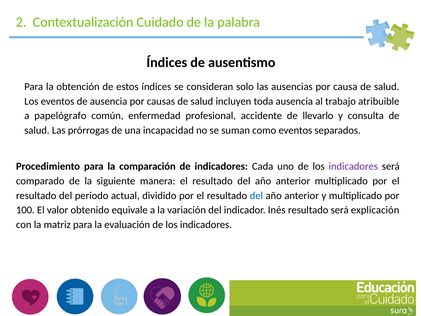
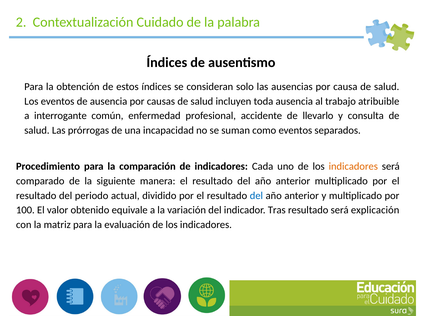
papelógrafo: papelógrafo -> interrogante
indicadores at (353, 166) colour: purple -> orange
Inés: Inés -> Tras
